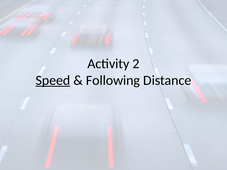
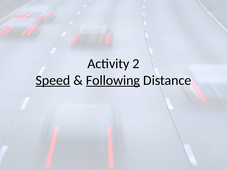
Following underline: none -> present
